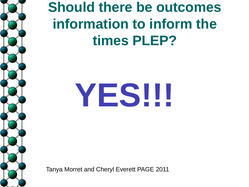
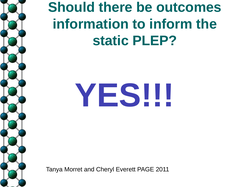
times: times -> static
